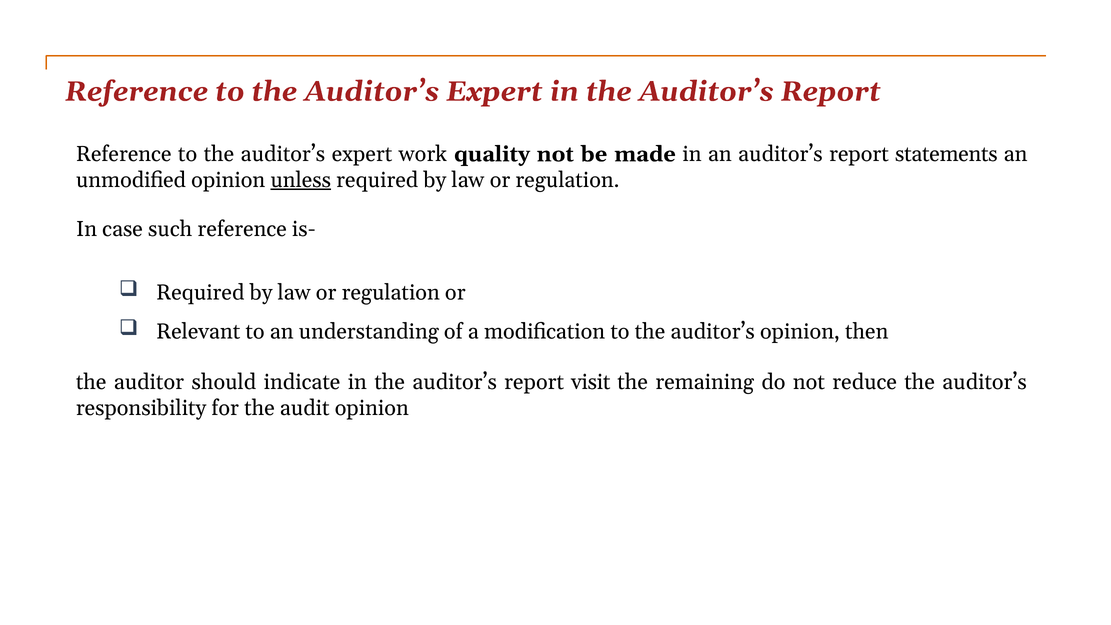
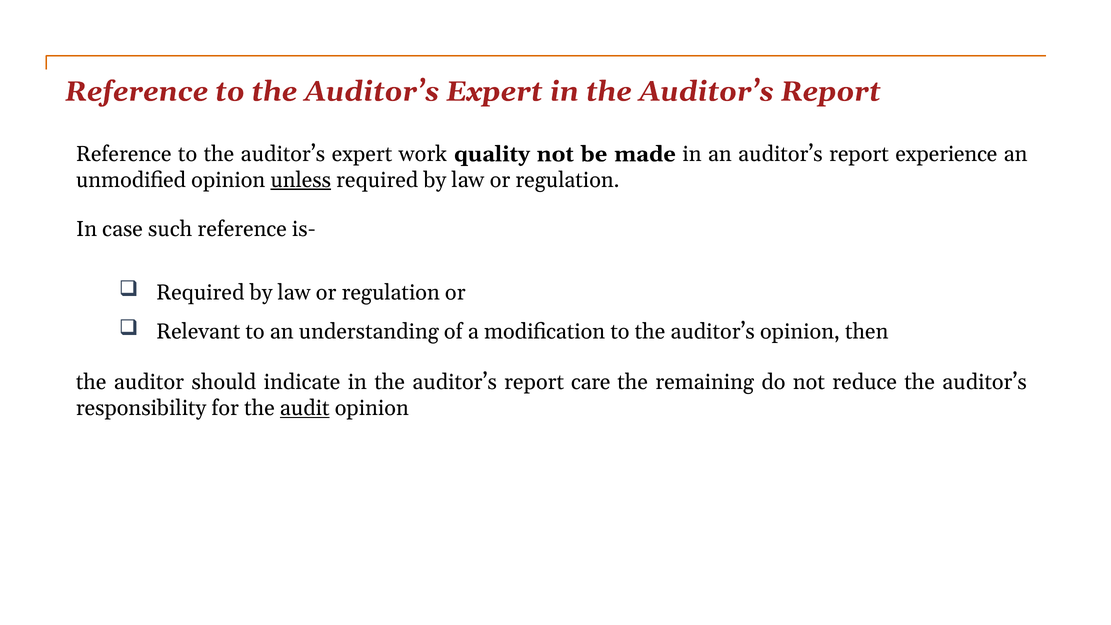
statements: statements -> experience
visit: visit -> care
audit underline: none -> present
